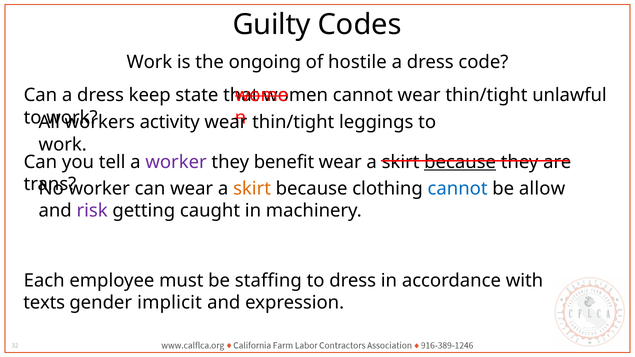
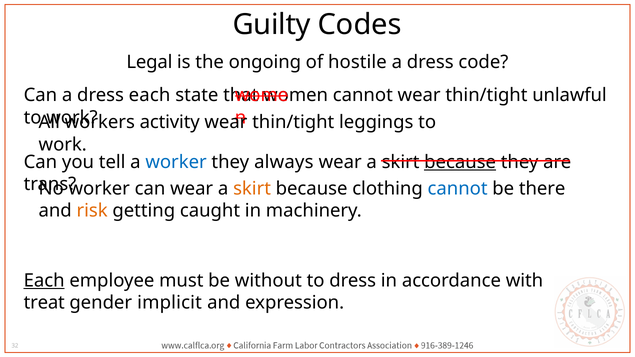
Work at (149, 62): Work -> Legal
dress keep: keep -> each
worker at (176, 162) colour: purple -> blue
benefit: benefit -> always
allow: allow -> there
risk colour: purple -> orange
Each at (44, 281) underline: none -> present
staffing: staffing -> without
texts: texts -> treat
